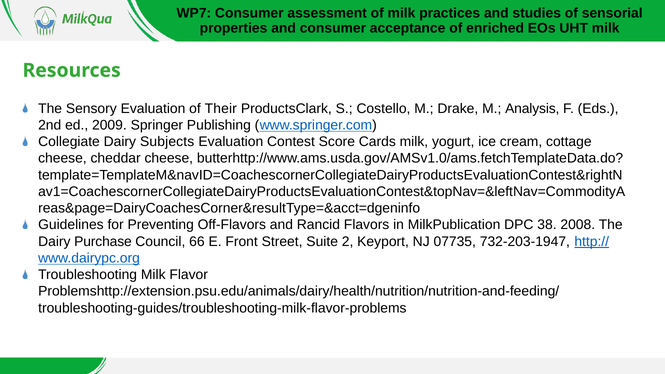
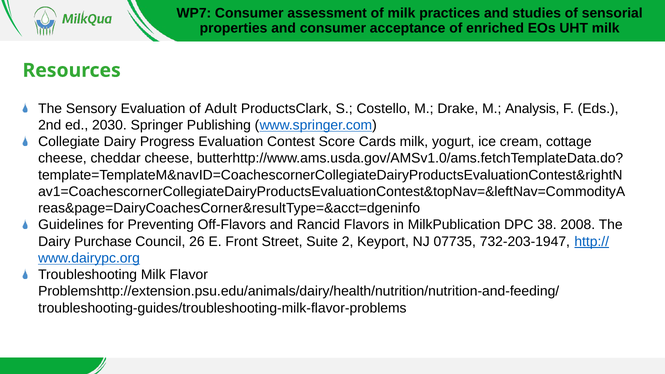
Their: Their -> Adult
2009: 2009 -> 2030
Subjects: Subjects -> Progress
66: 66 -> 26
